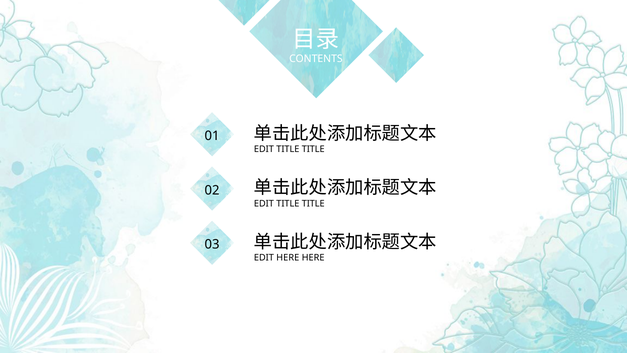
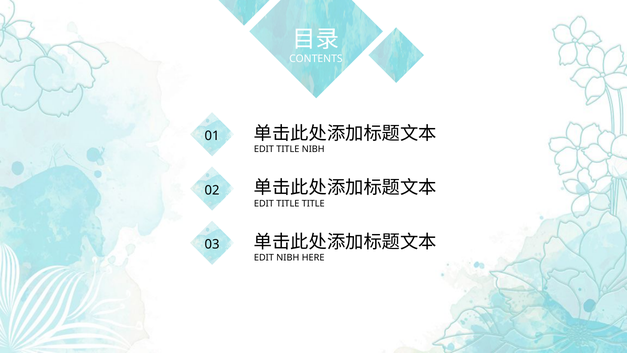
TITLE at (313, 149): TITLE -> NIBH
EDIT HERE: HERE -> NIBH
